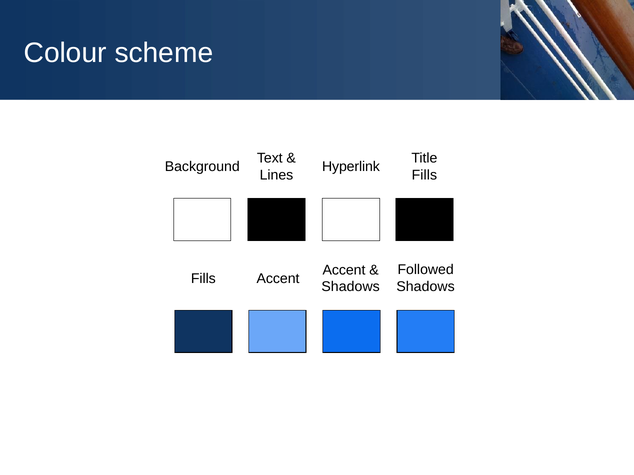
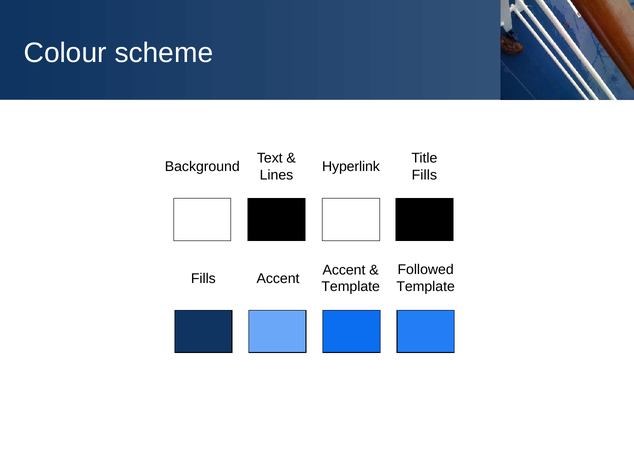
Shadows at (426, 287): Shadows -> Template
Shadows at (351, 287): Shadows -> Template
